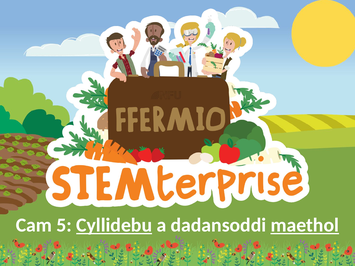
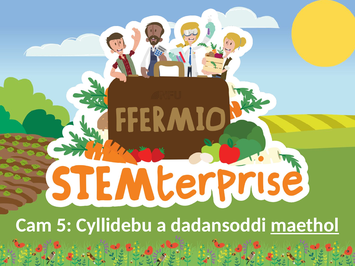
Cyllidebu underline: present -> none
